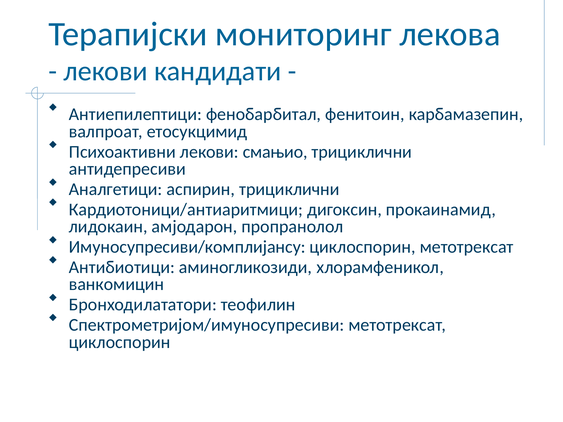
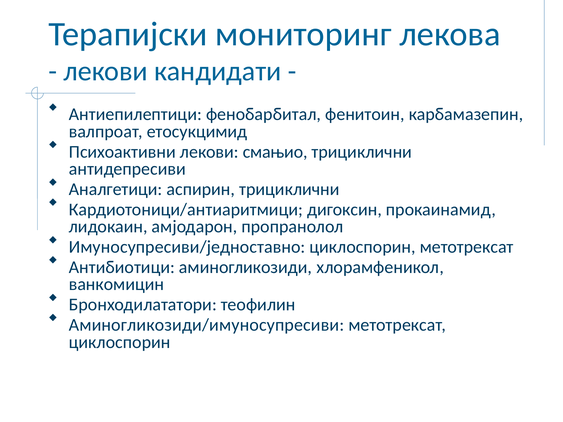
Имуносупресиви/комплијансу: Имуносупресиви/комплијансу -> Имуносупресиви/једноставно
Спектрометријом/имуносупресиви: Спектрометријом/имуносупресиви -> Аминогликозиди/имуносупресиви
